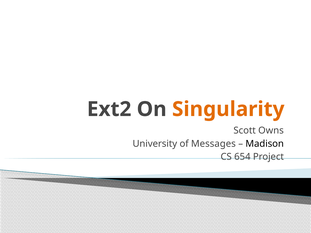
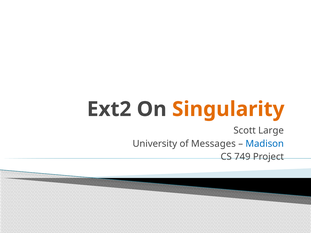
Owns: Owns -> Large
Madison colour: black -> blue
654: 654 -> 749
